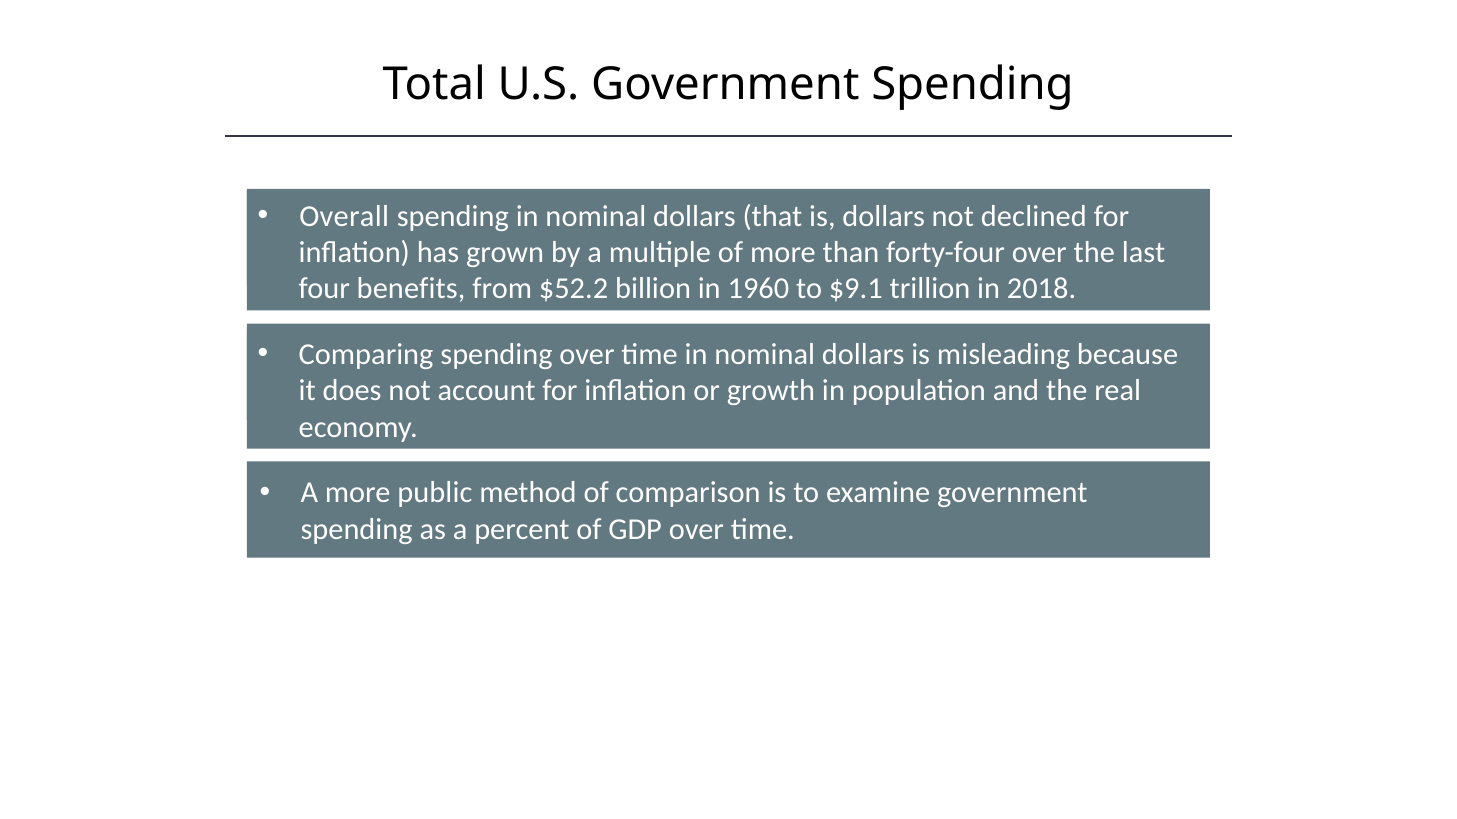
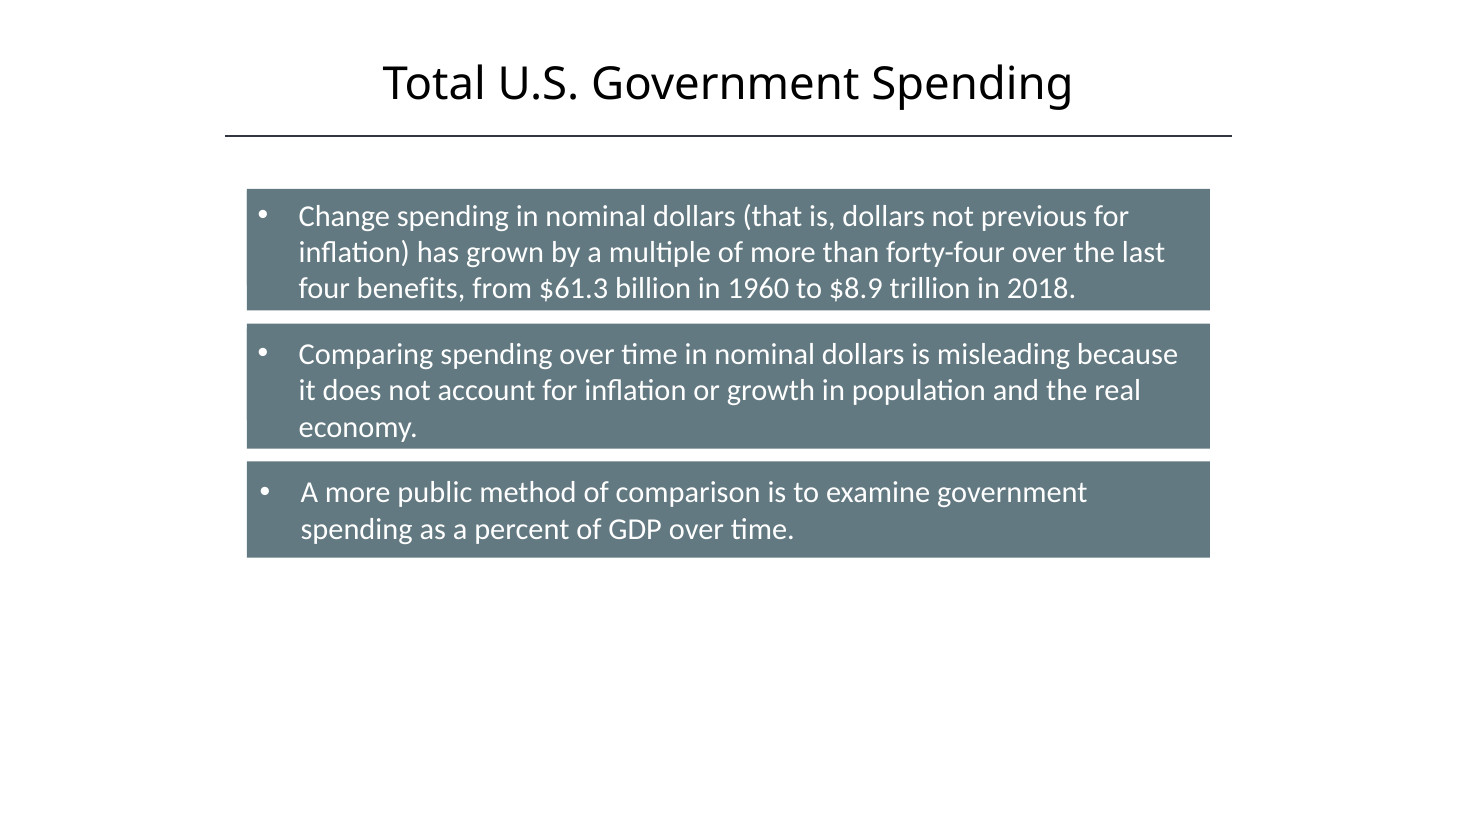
Overall: Overall -> Change
declined: declined -> previous
$52.2: $52.2 -> $61.3
$9.1: $9.1 -> $8.9
